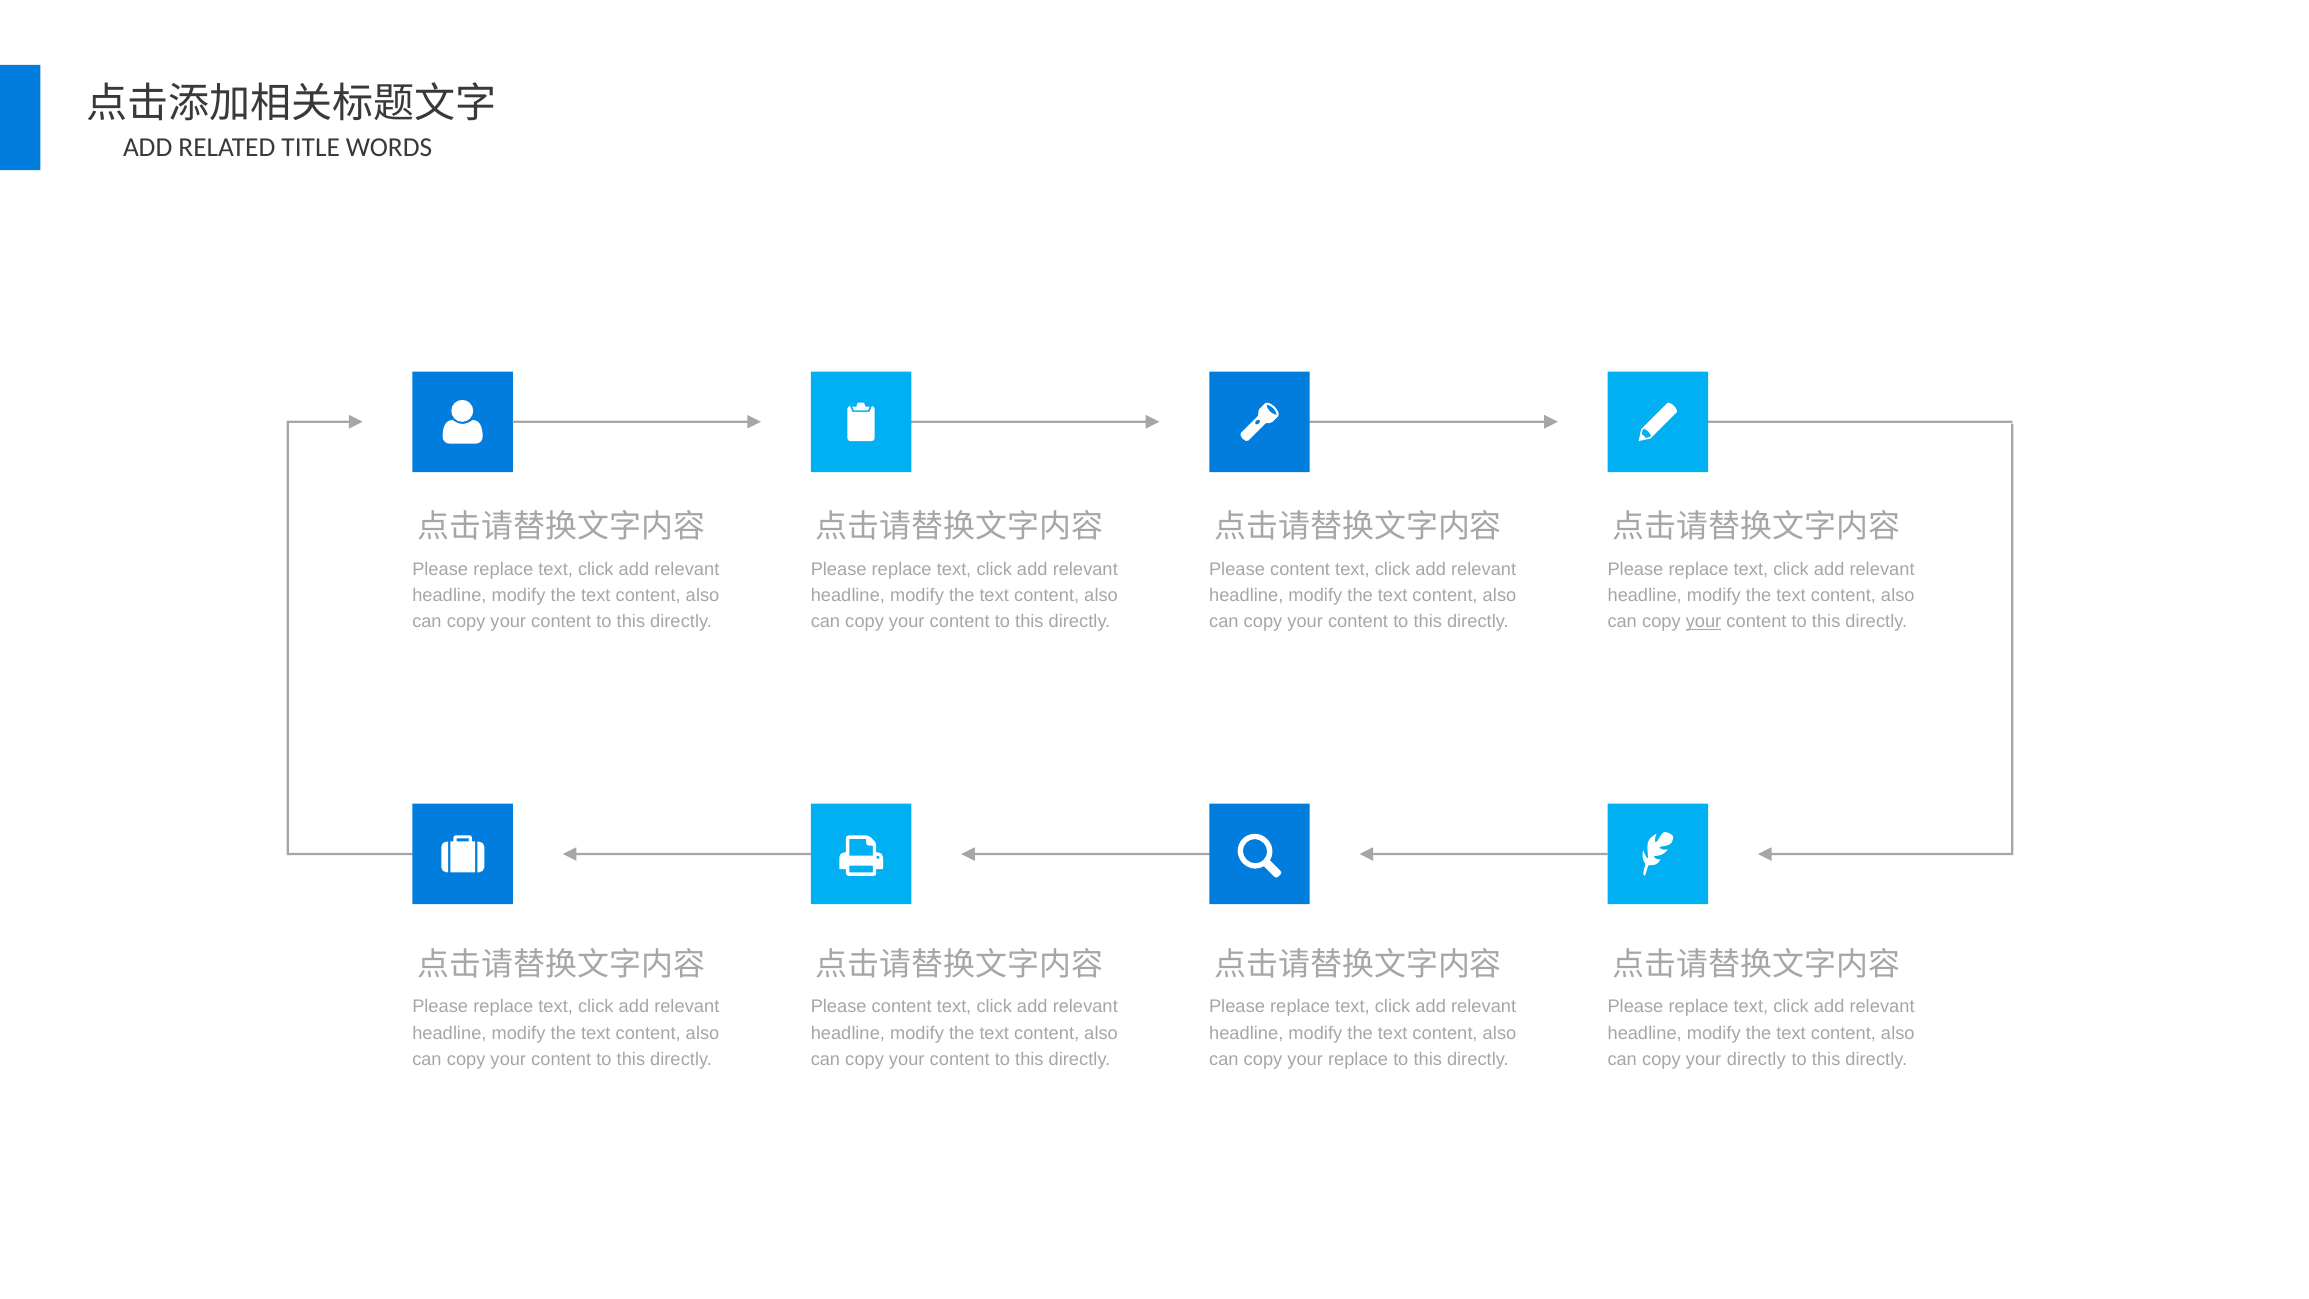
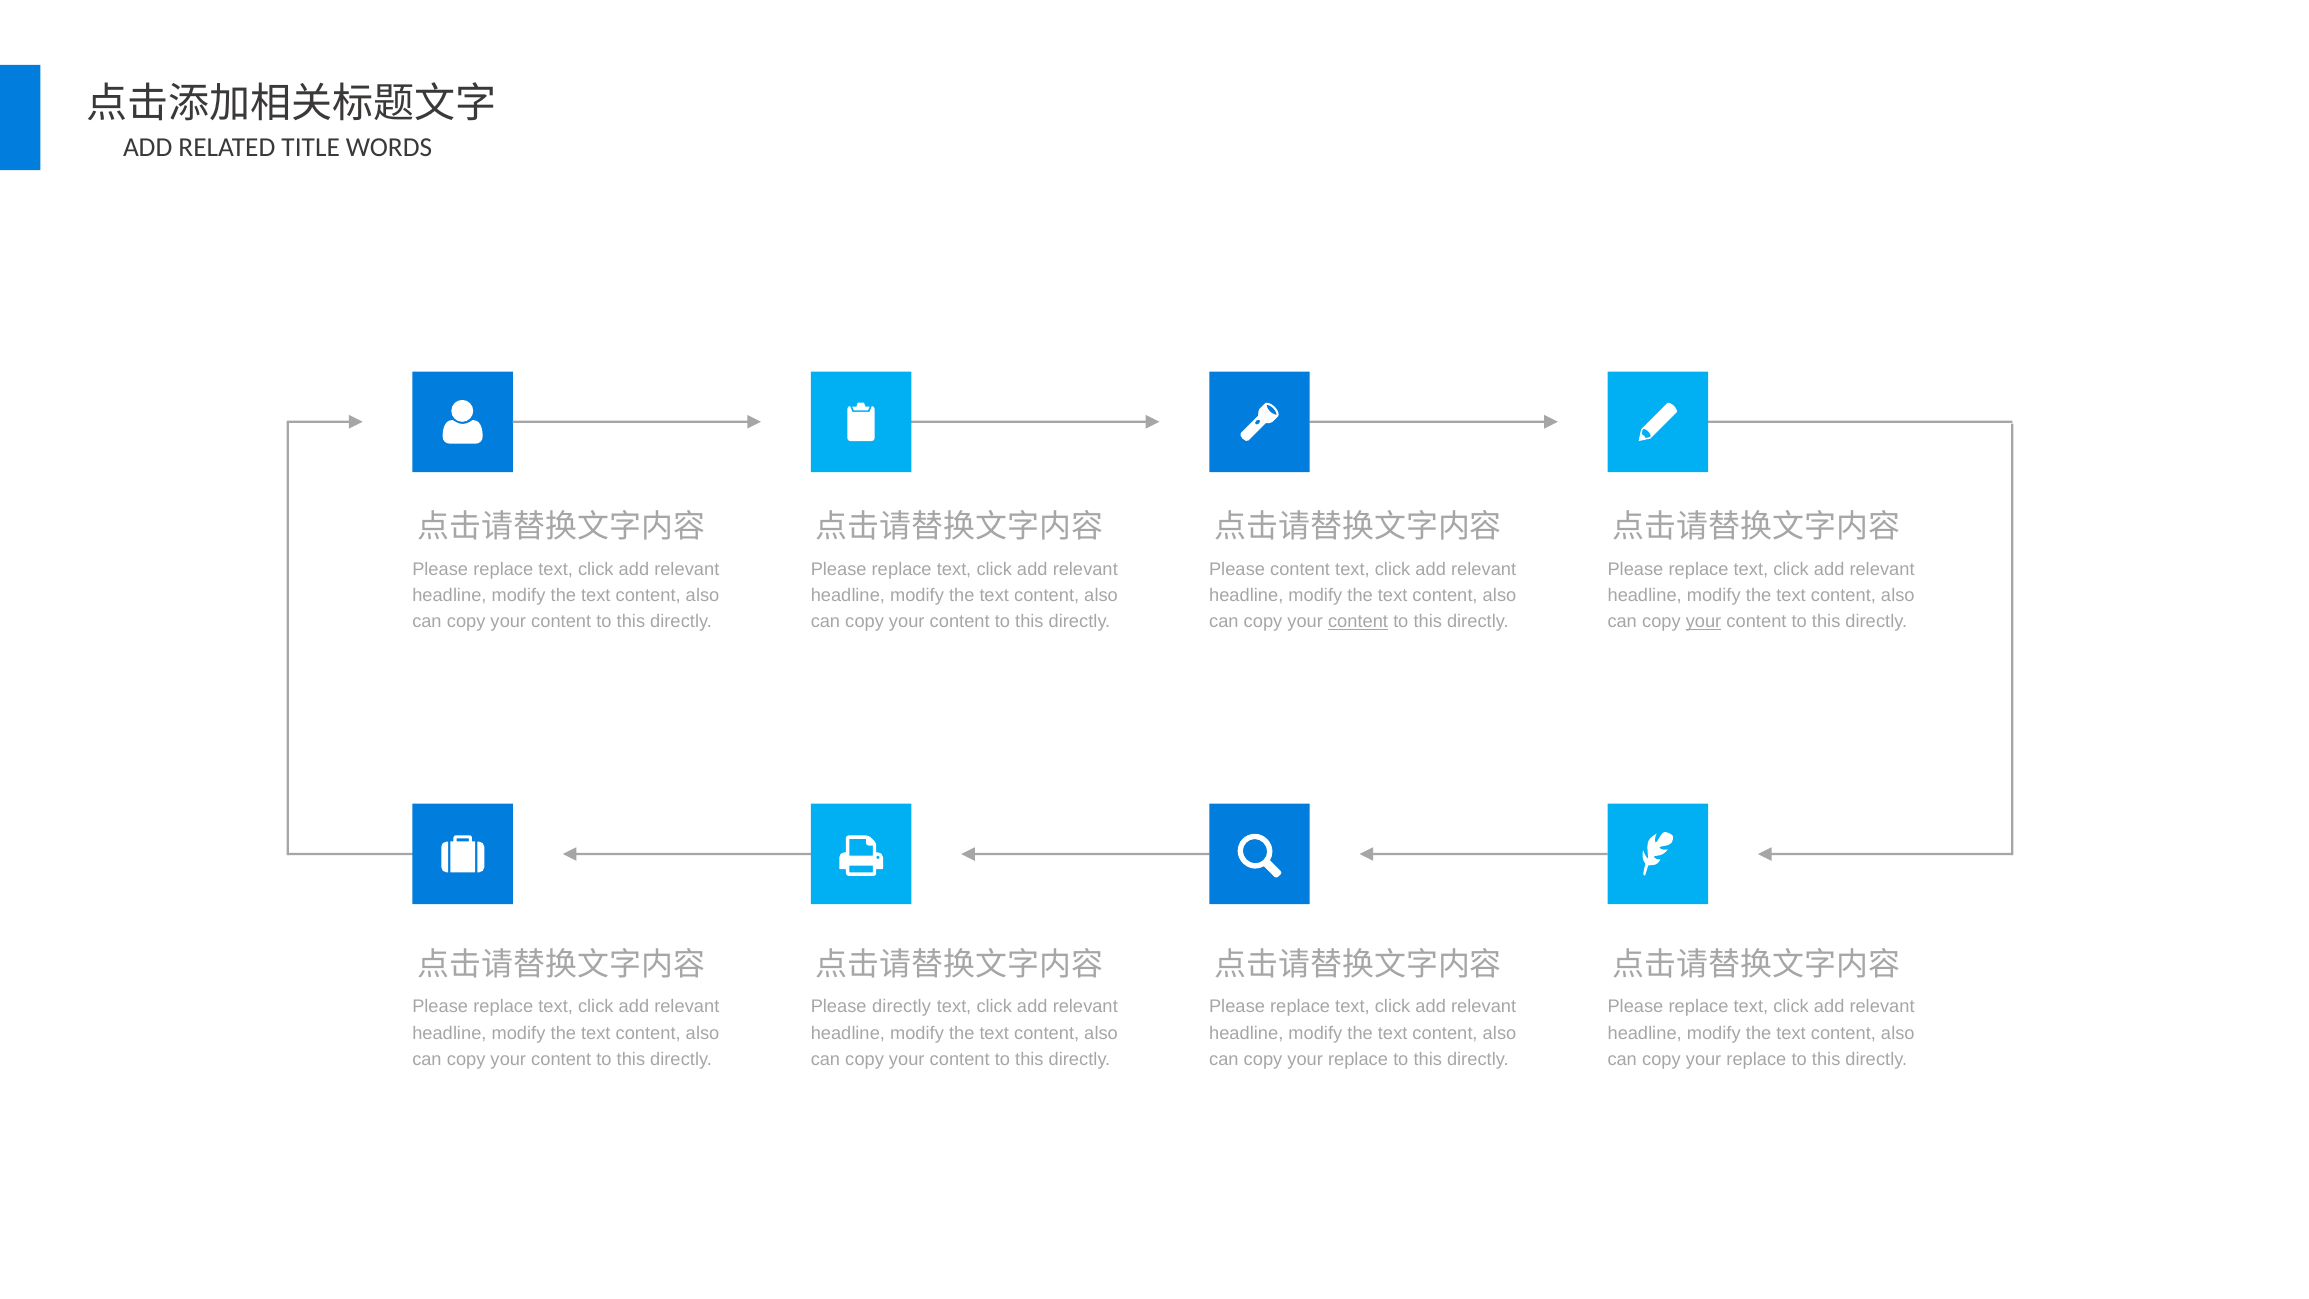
content at (1358, 621) underline: none -> present
content at (902, 1007): content -> directly
directly at (1756, 1059): directly -> replace
